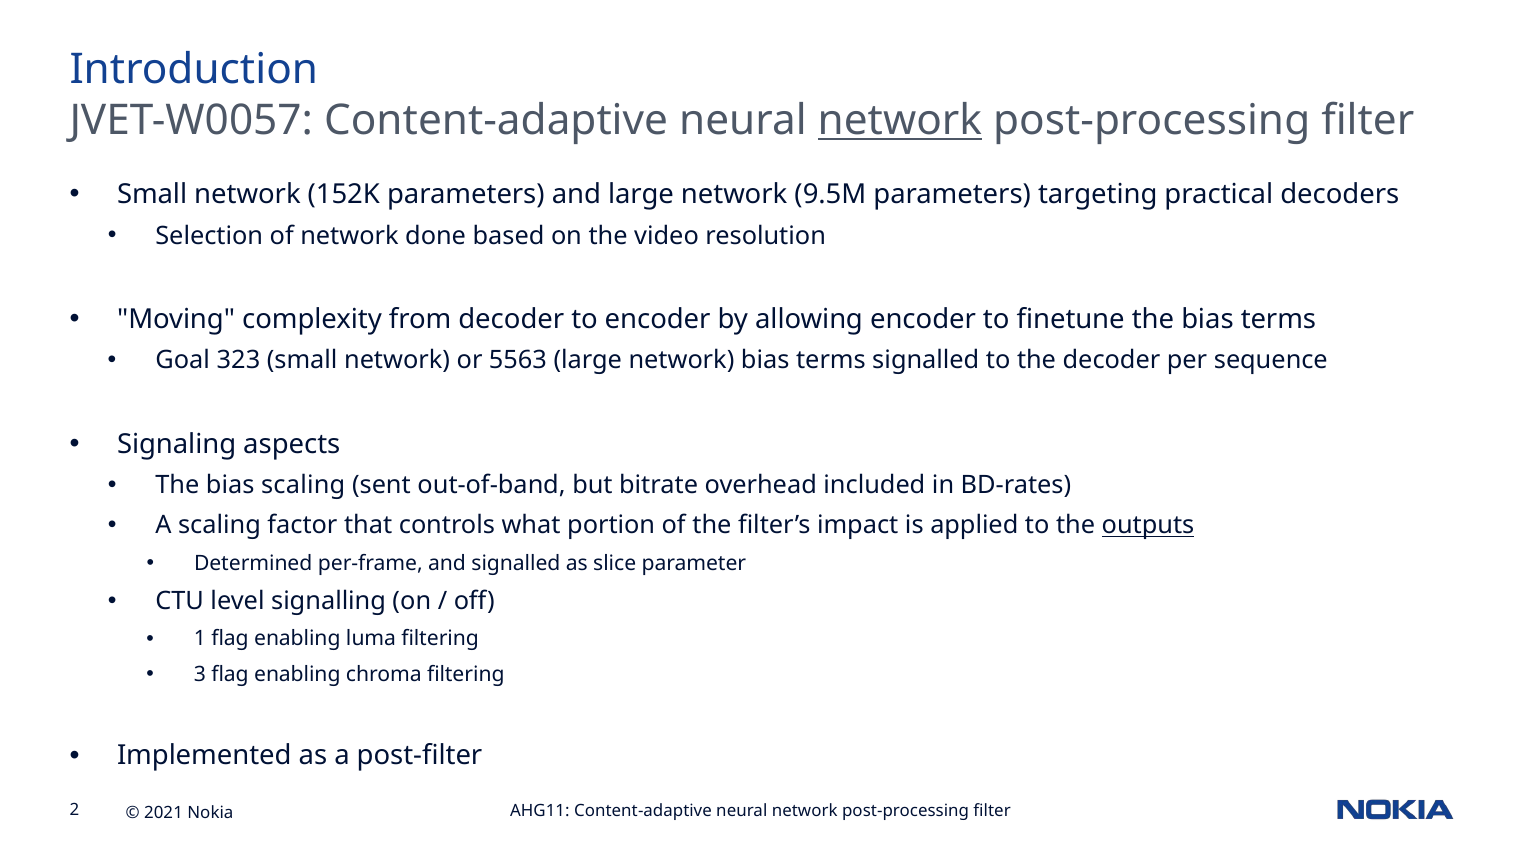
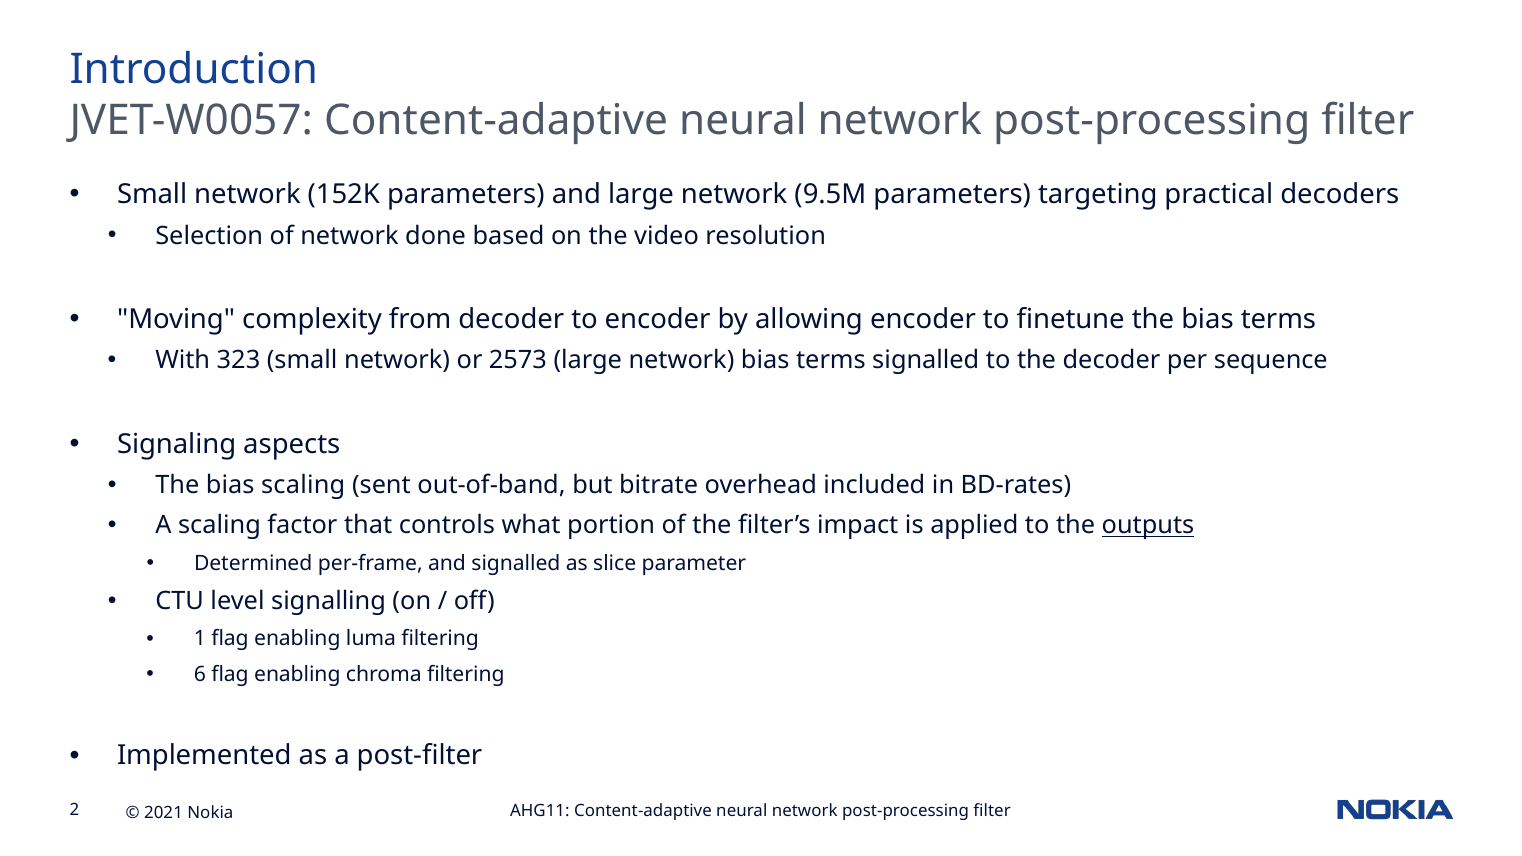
network at (900, 121) underline: present -> none
Goal: Goal -> With
5563: 5563 -> 2573
3: 3 -> 6
